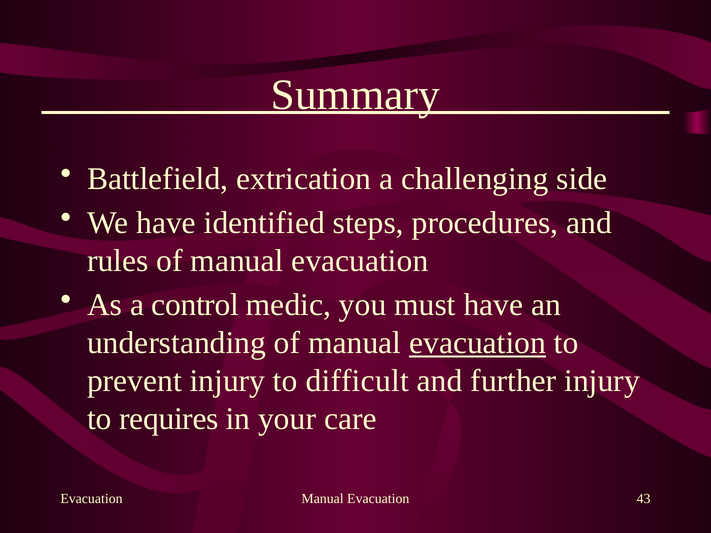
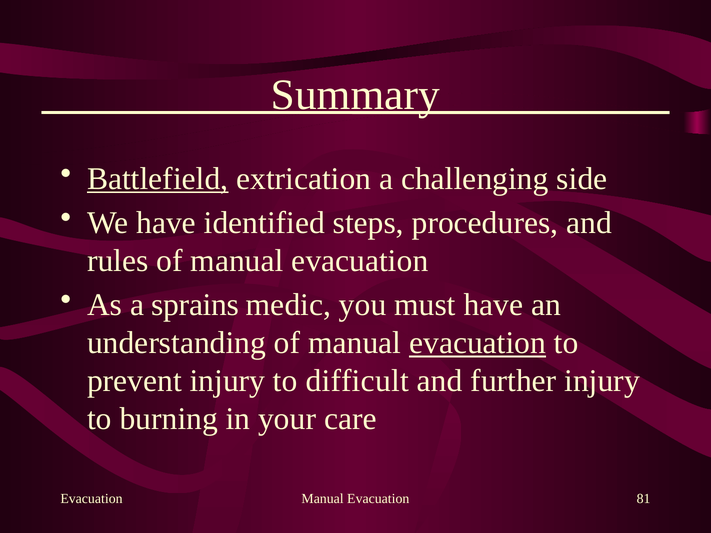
Battlefield underline: none -> present
control: control -> sprains
requires: requires -> burning
43: 43 -> 81
